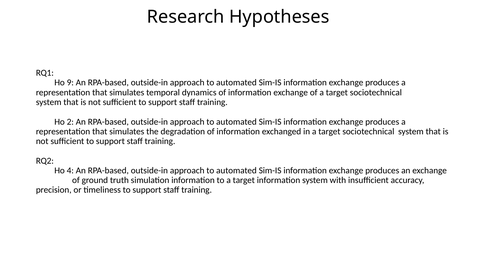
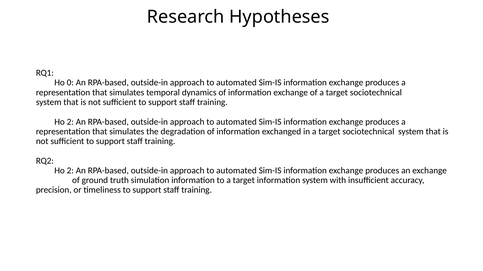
9: 9 -> 0
4 at (70, 171): 4 -> 2
